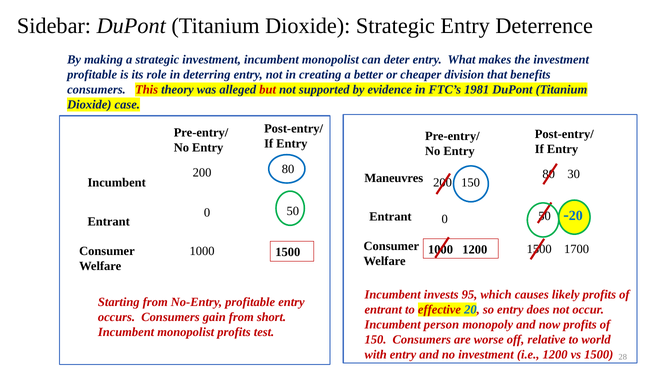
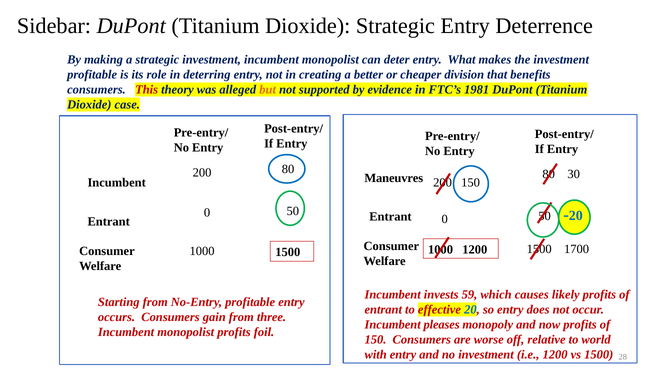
but colour: red -> orange
95: 95 -> 59
short: short -> three
person: person -> pleases
test: test -> foil
